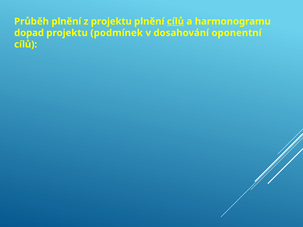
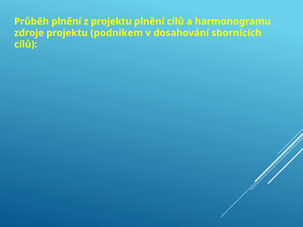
cílů at (175, 21) underline: present -> none
dopad: dopad -> zdroje
podmínek: podmínek -> podnikem
oponentní: oponentní -> sbornících
